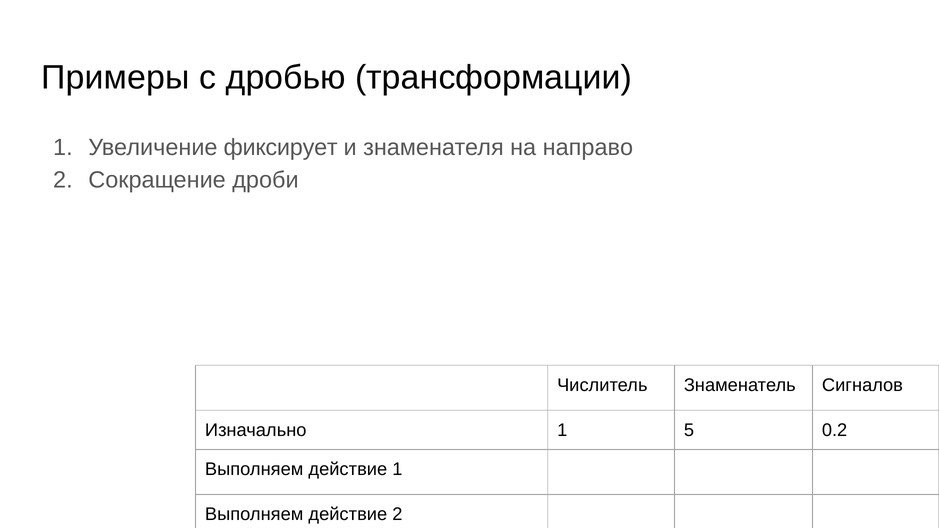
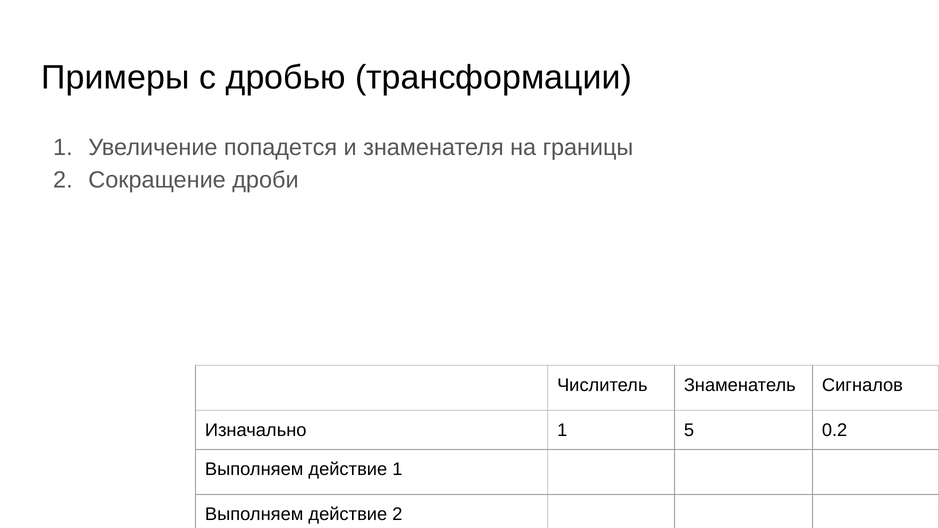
фиксирует: фиксирует -> попадется
направо: направо -> границы
